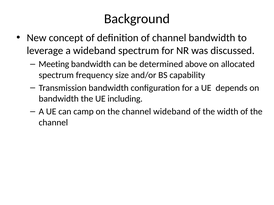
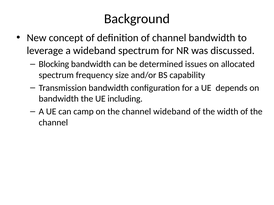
Meeting: Meeting -> Blocking
above: above -> issues
